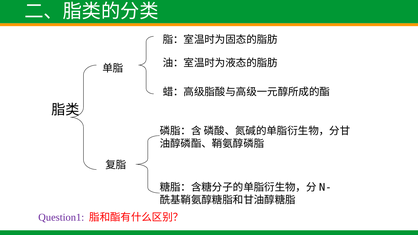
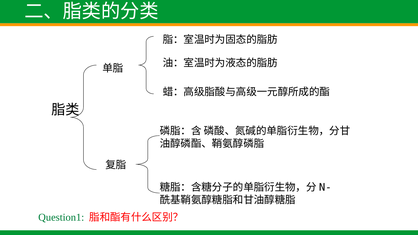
Question1 colour: purple -> green
